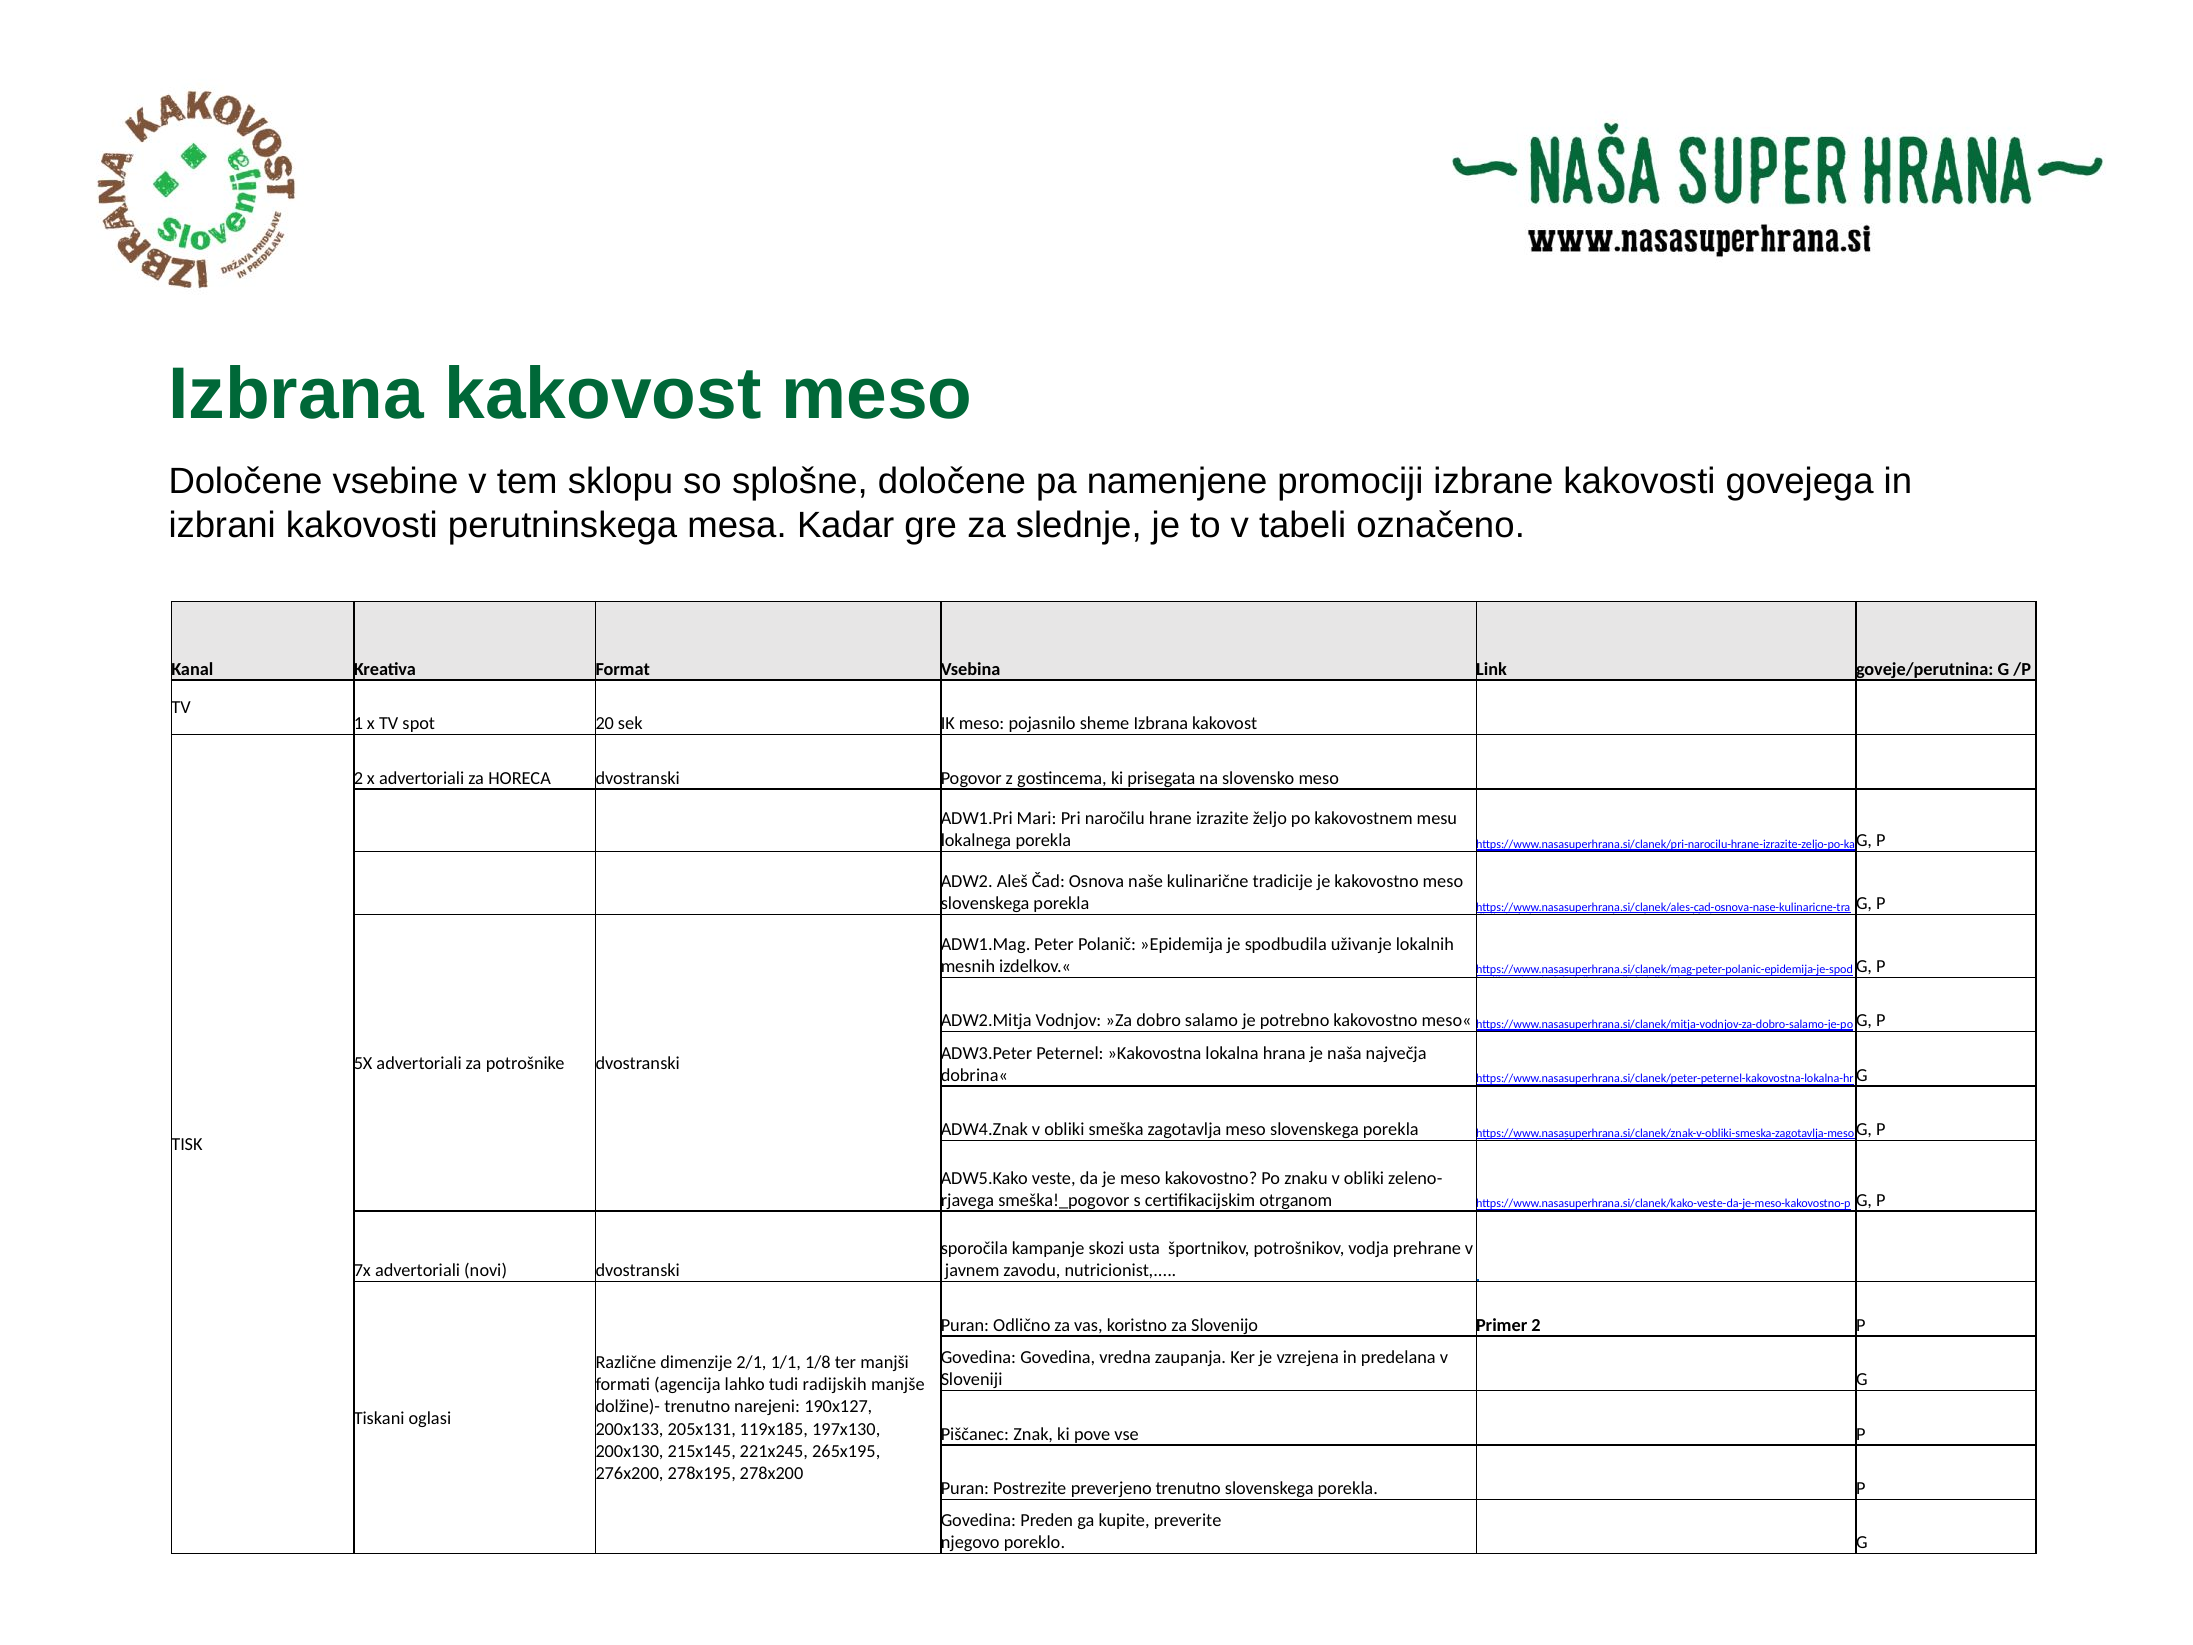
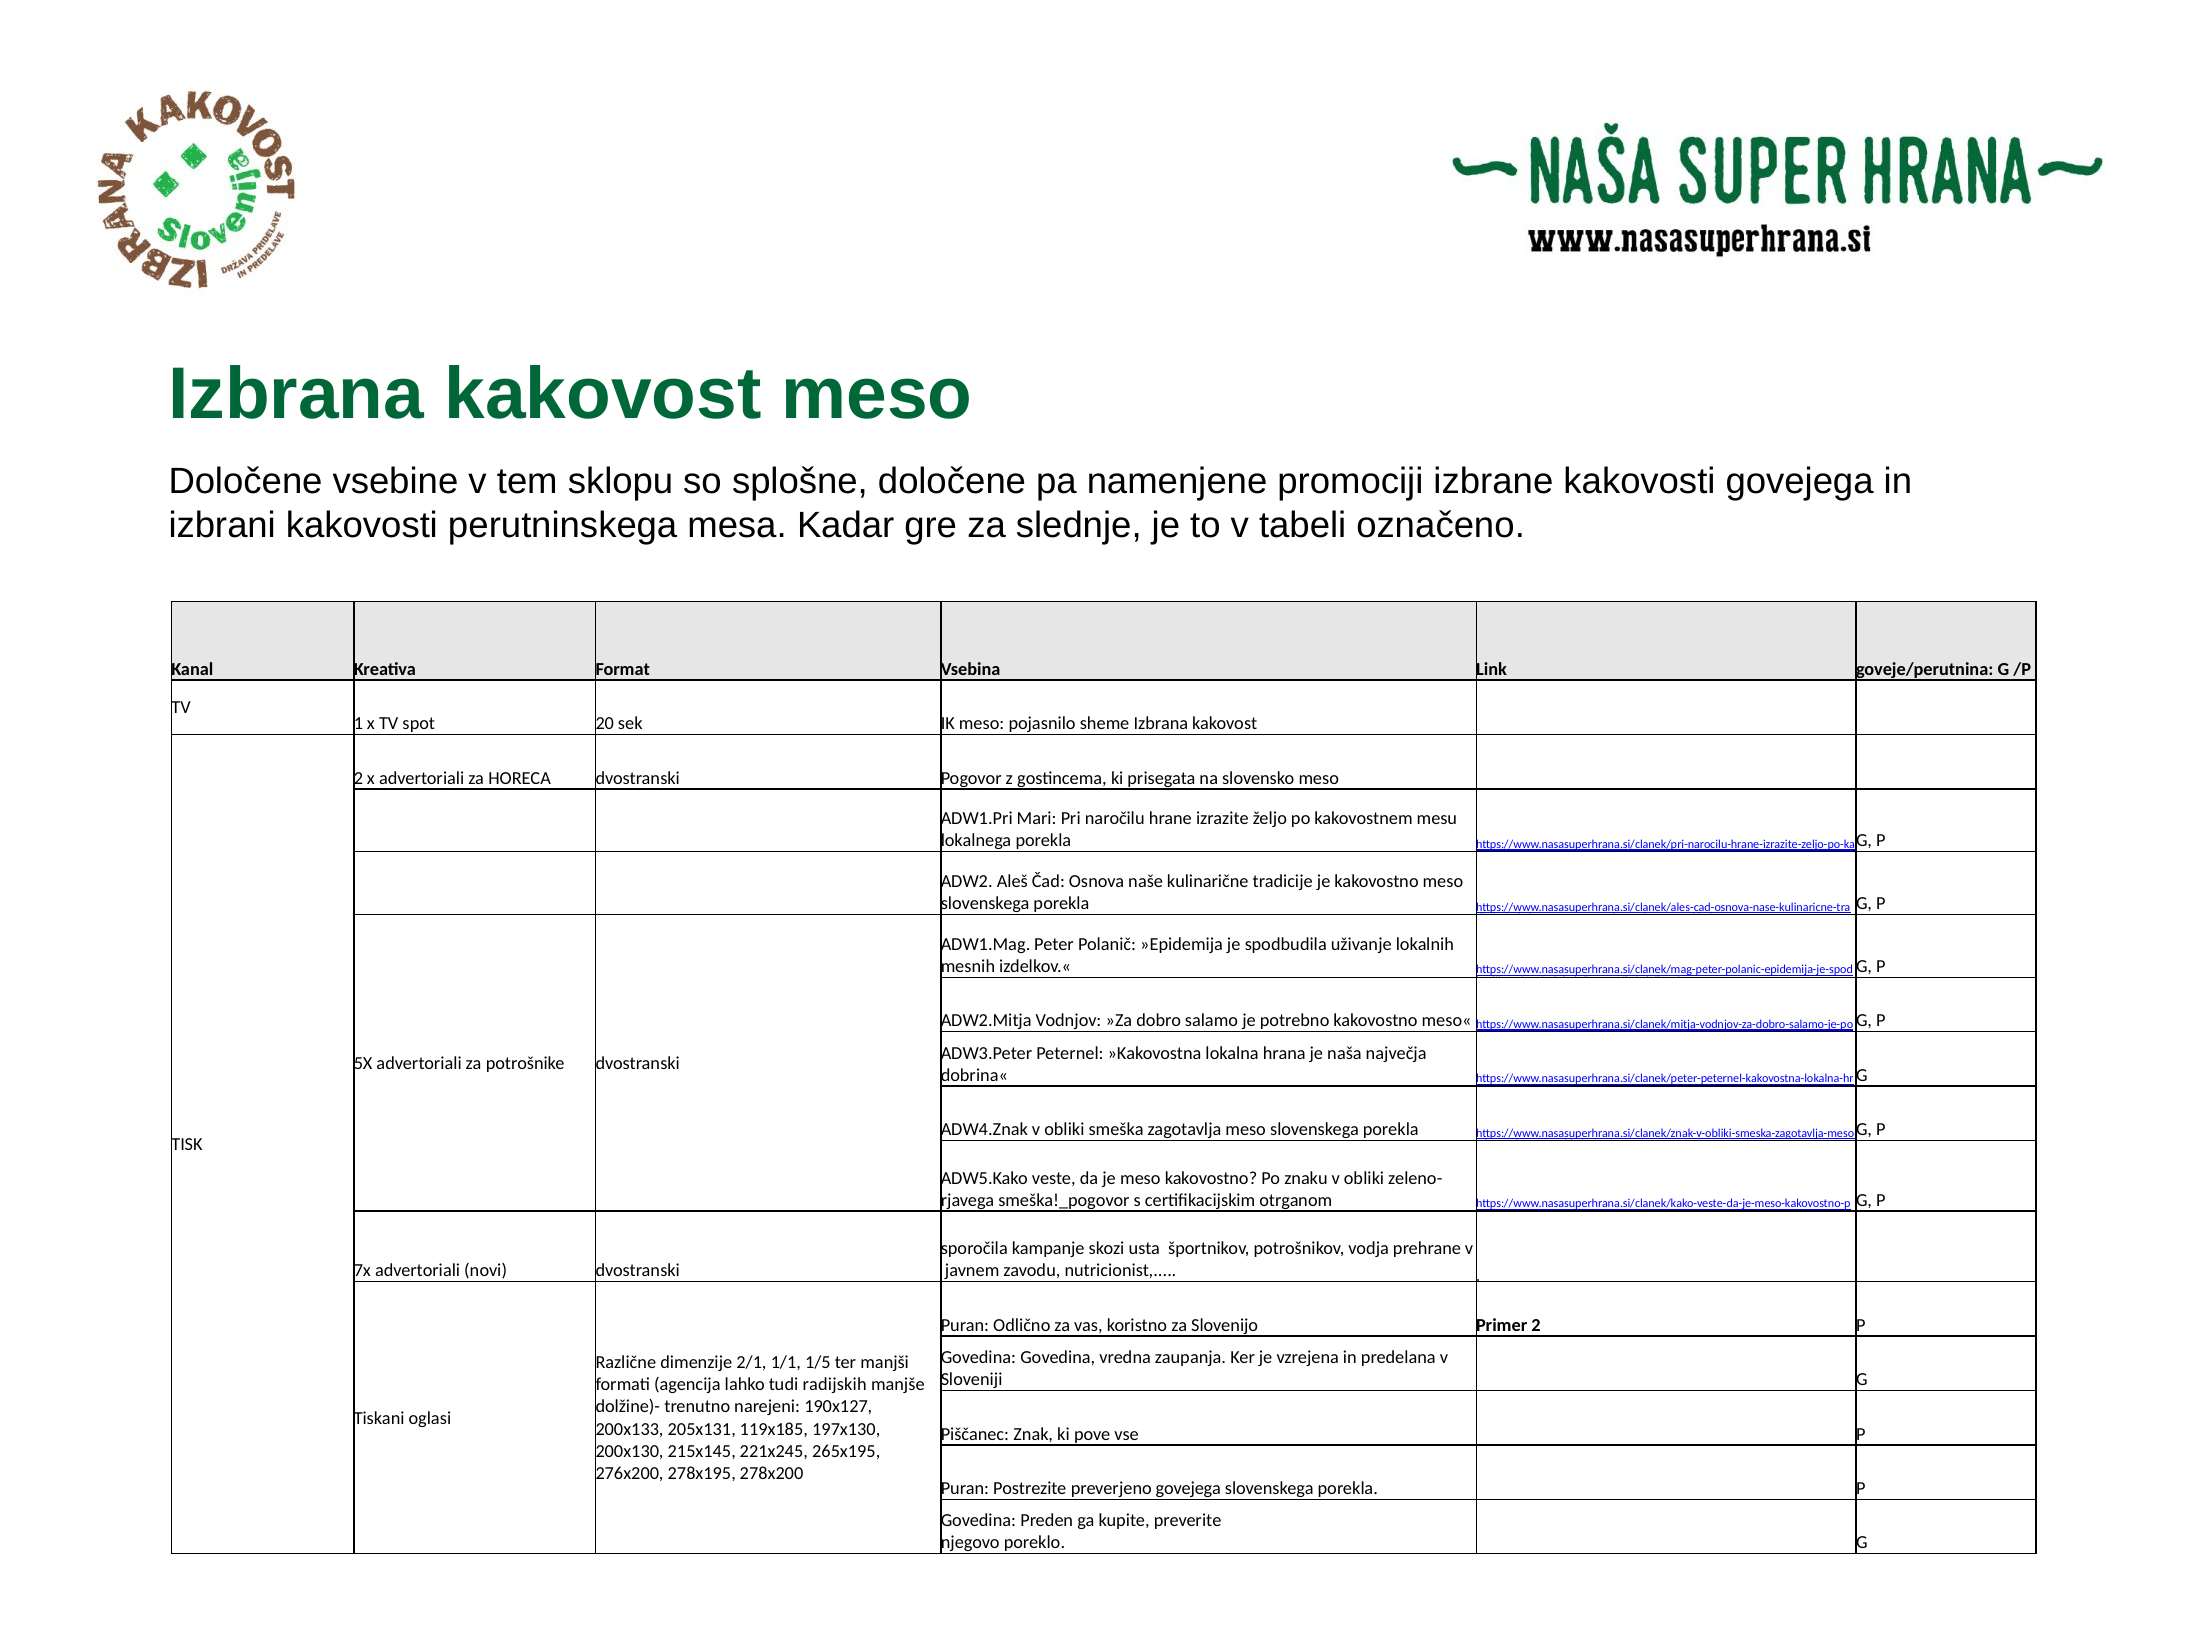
1/8: 1/8 -> 1/5
preverjeno trenutno: trenutno -> govejega
